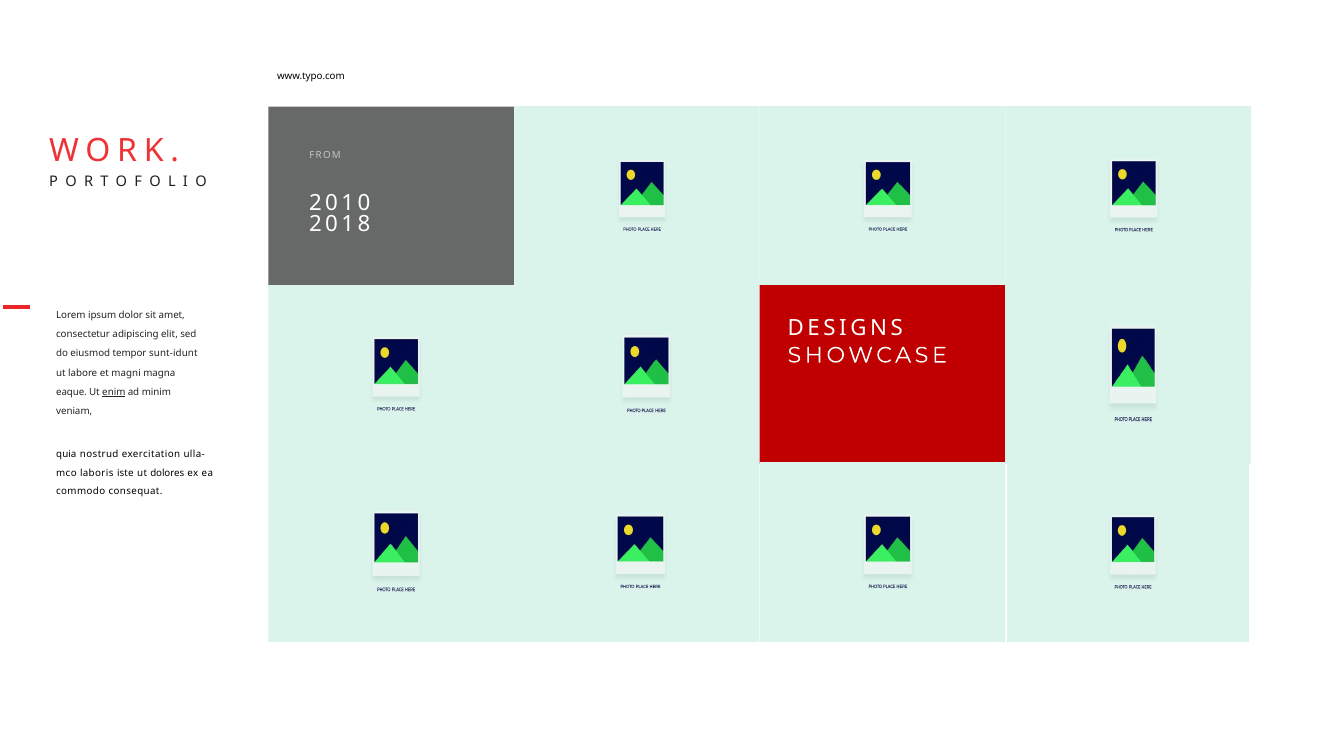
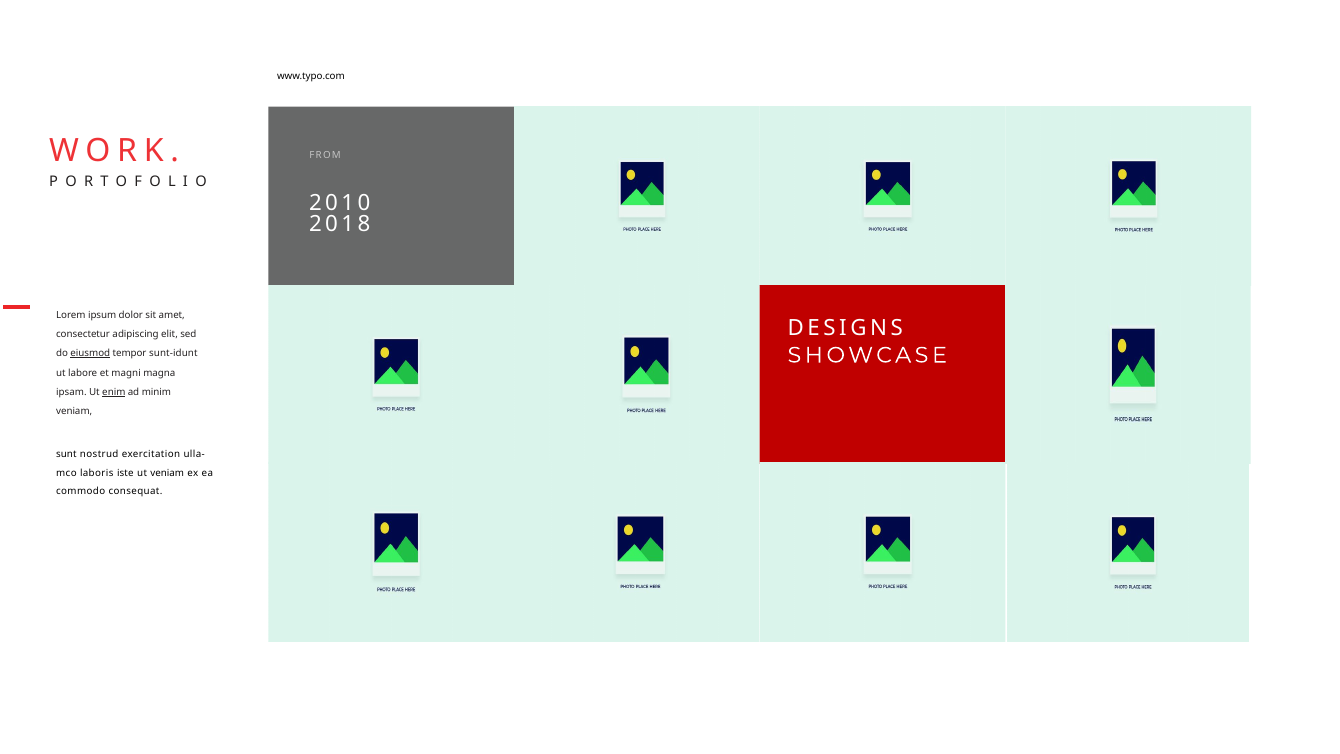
eiusmod underline: none -> present
eaque: eaque -> ipsam
quia: quia -> sunt
ut dolores: dolores -> veniam
